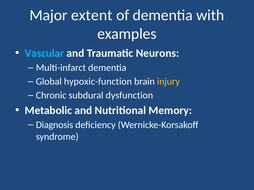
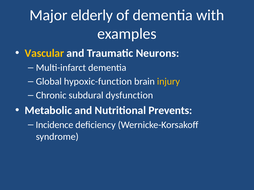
extent: extent -> elderly
Vascular colour: light blue -> yellow
Memory: Memory -> Prevents
Diagnosis: Diagnosis -> Incidence
